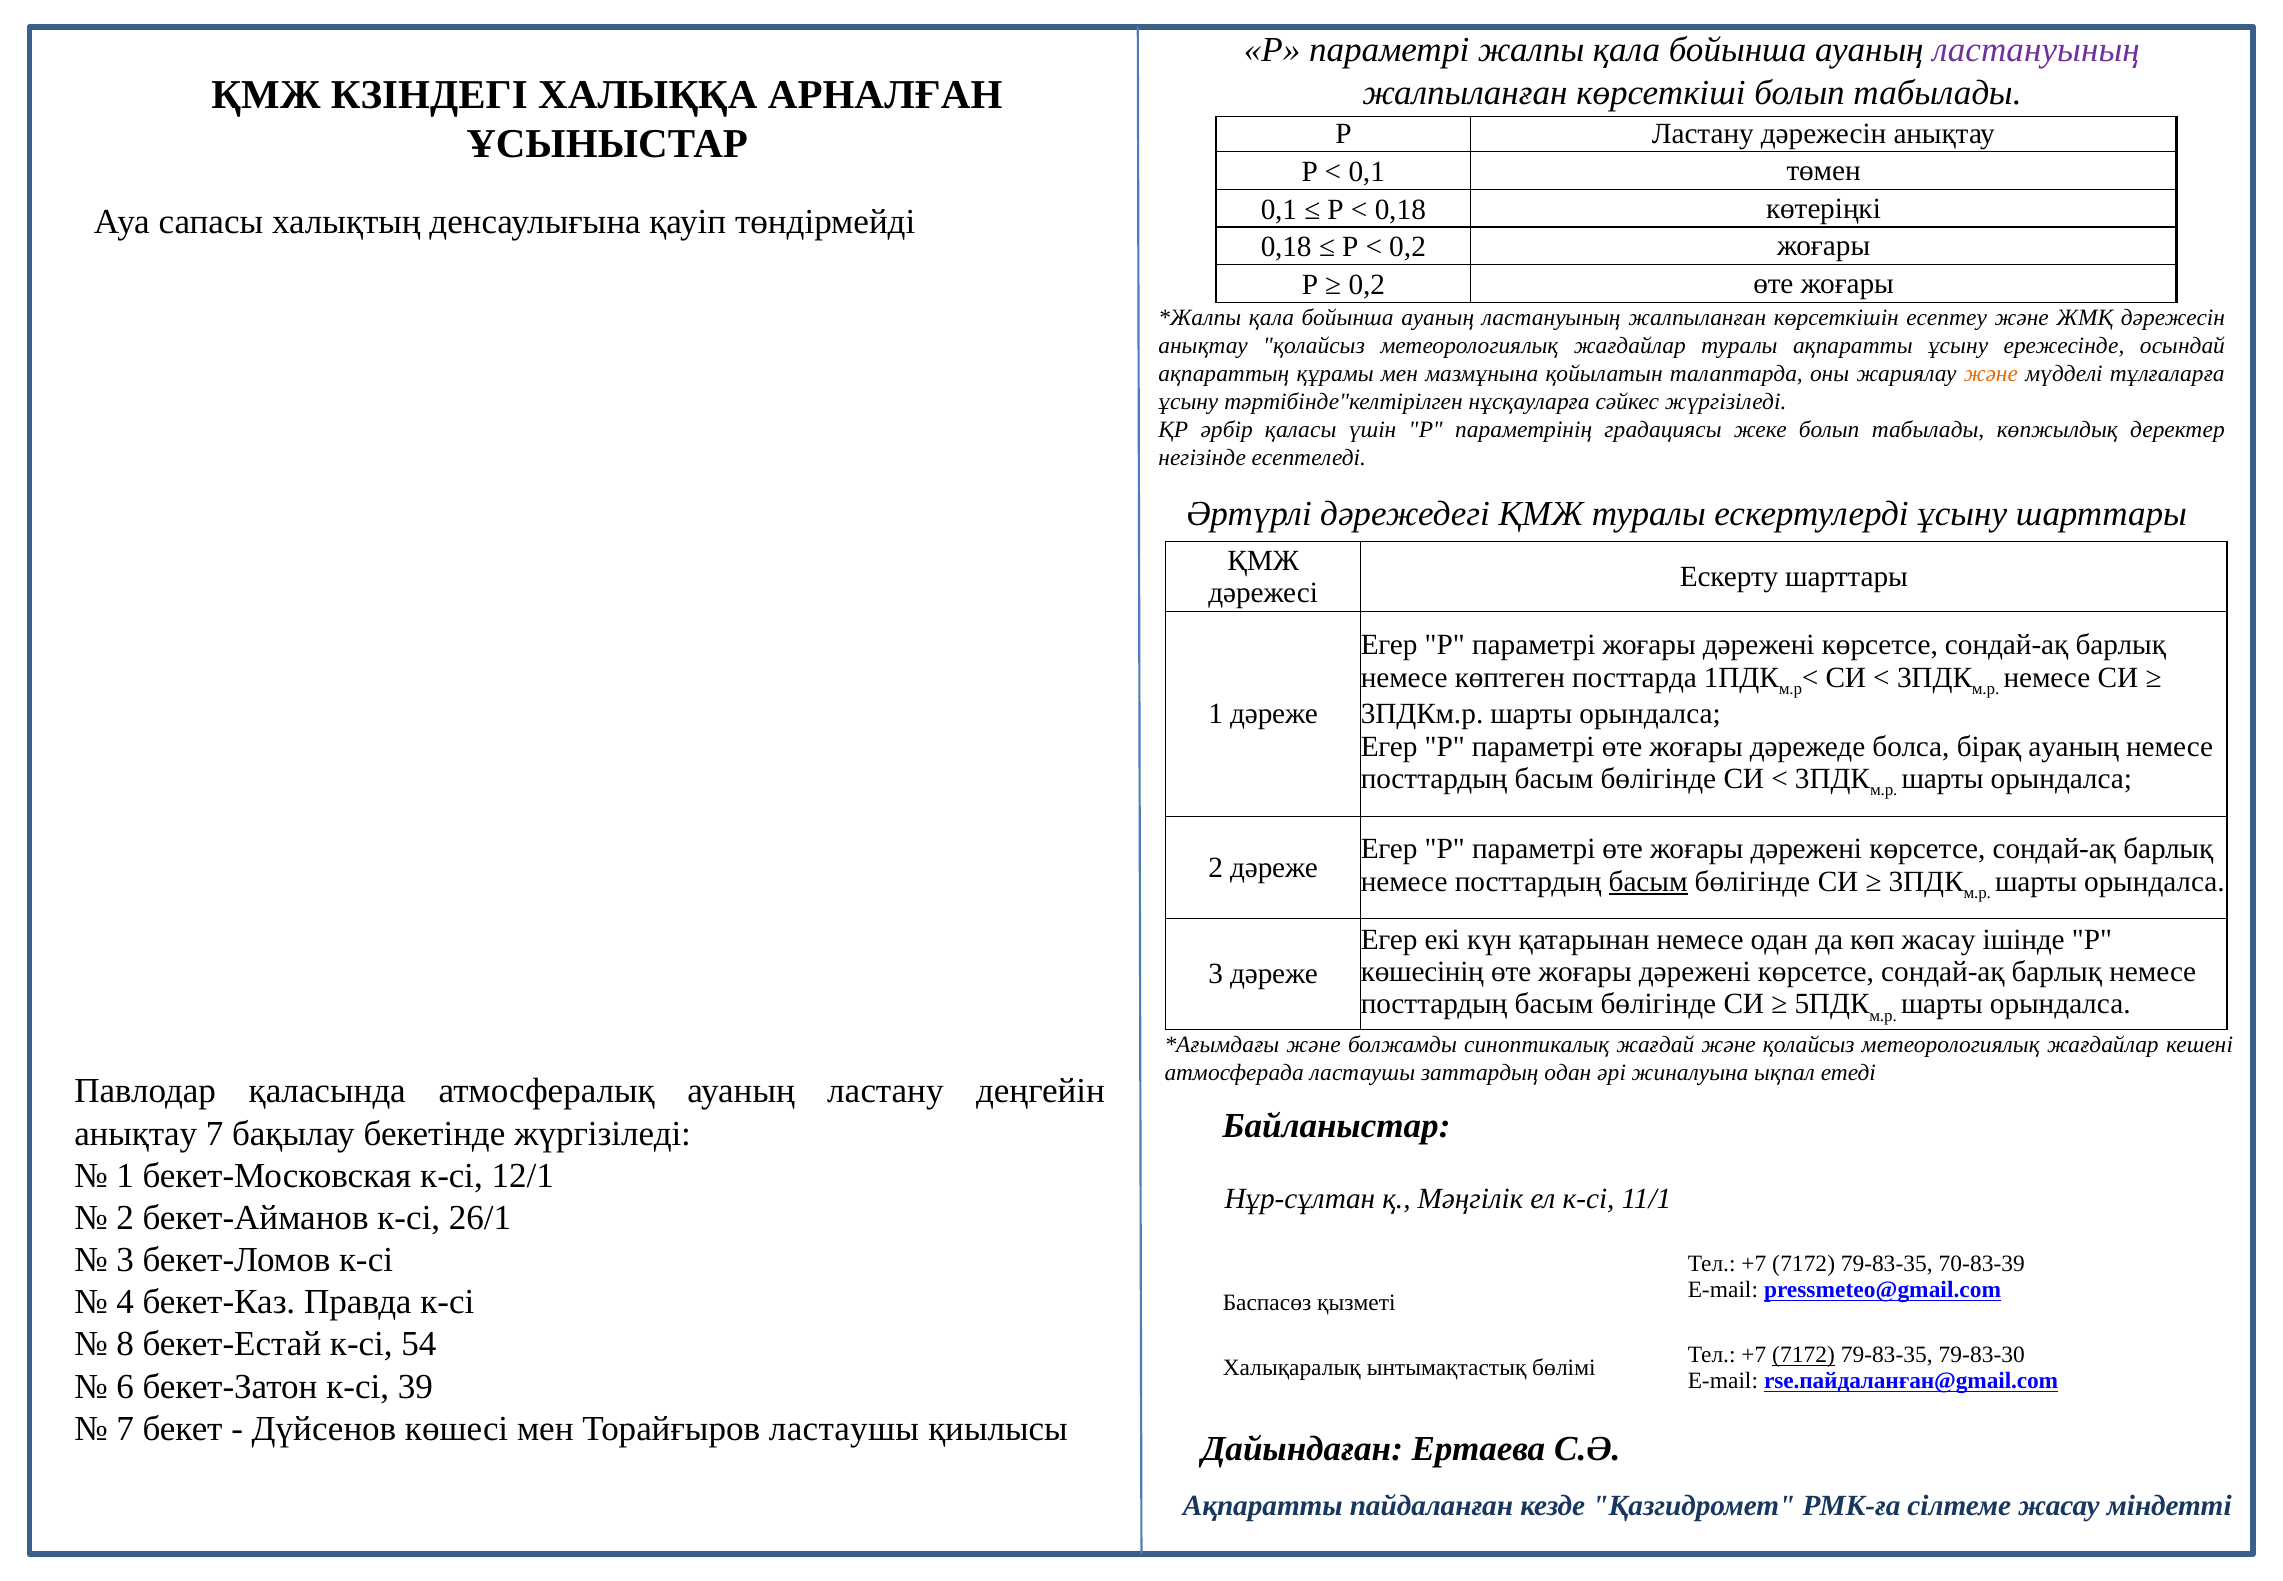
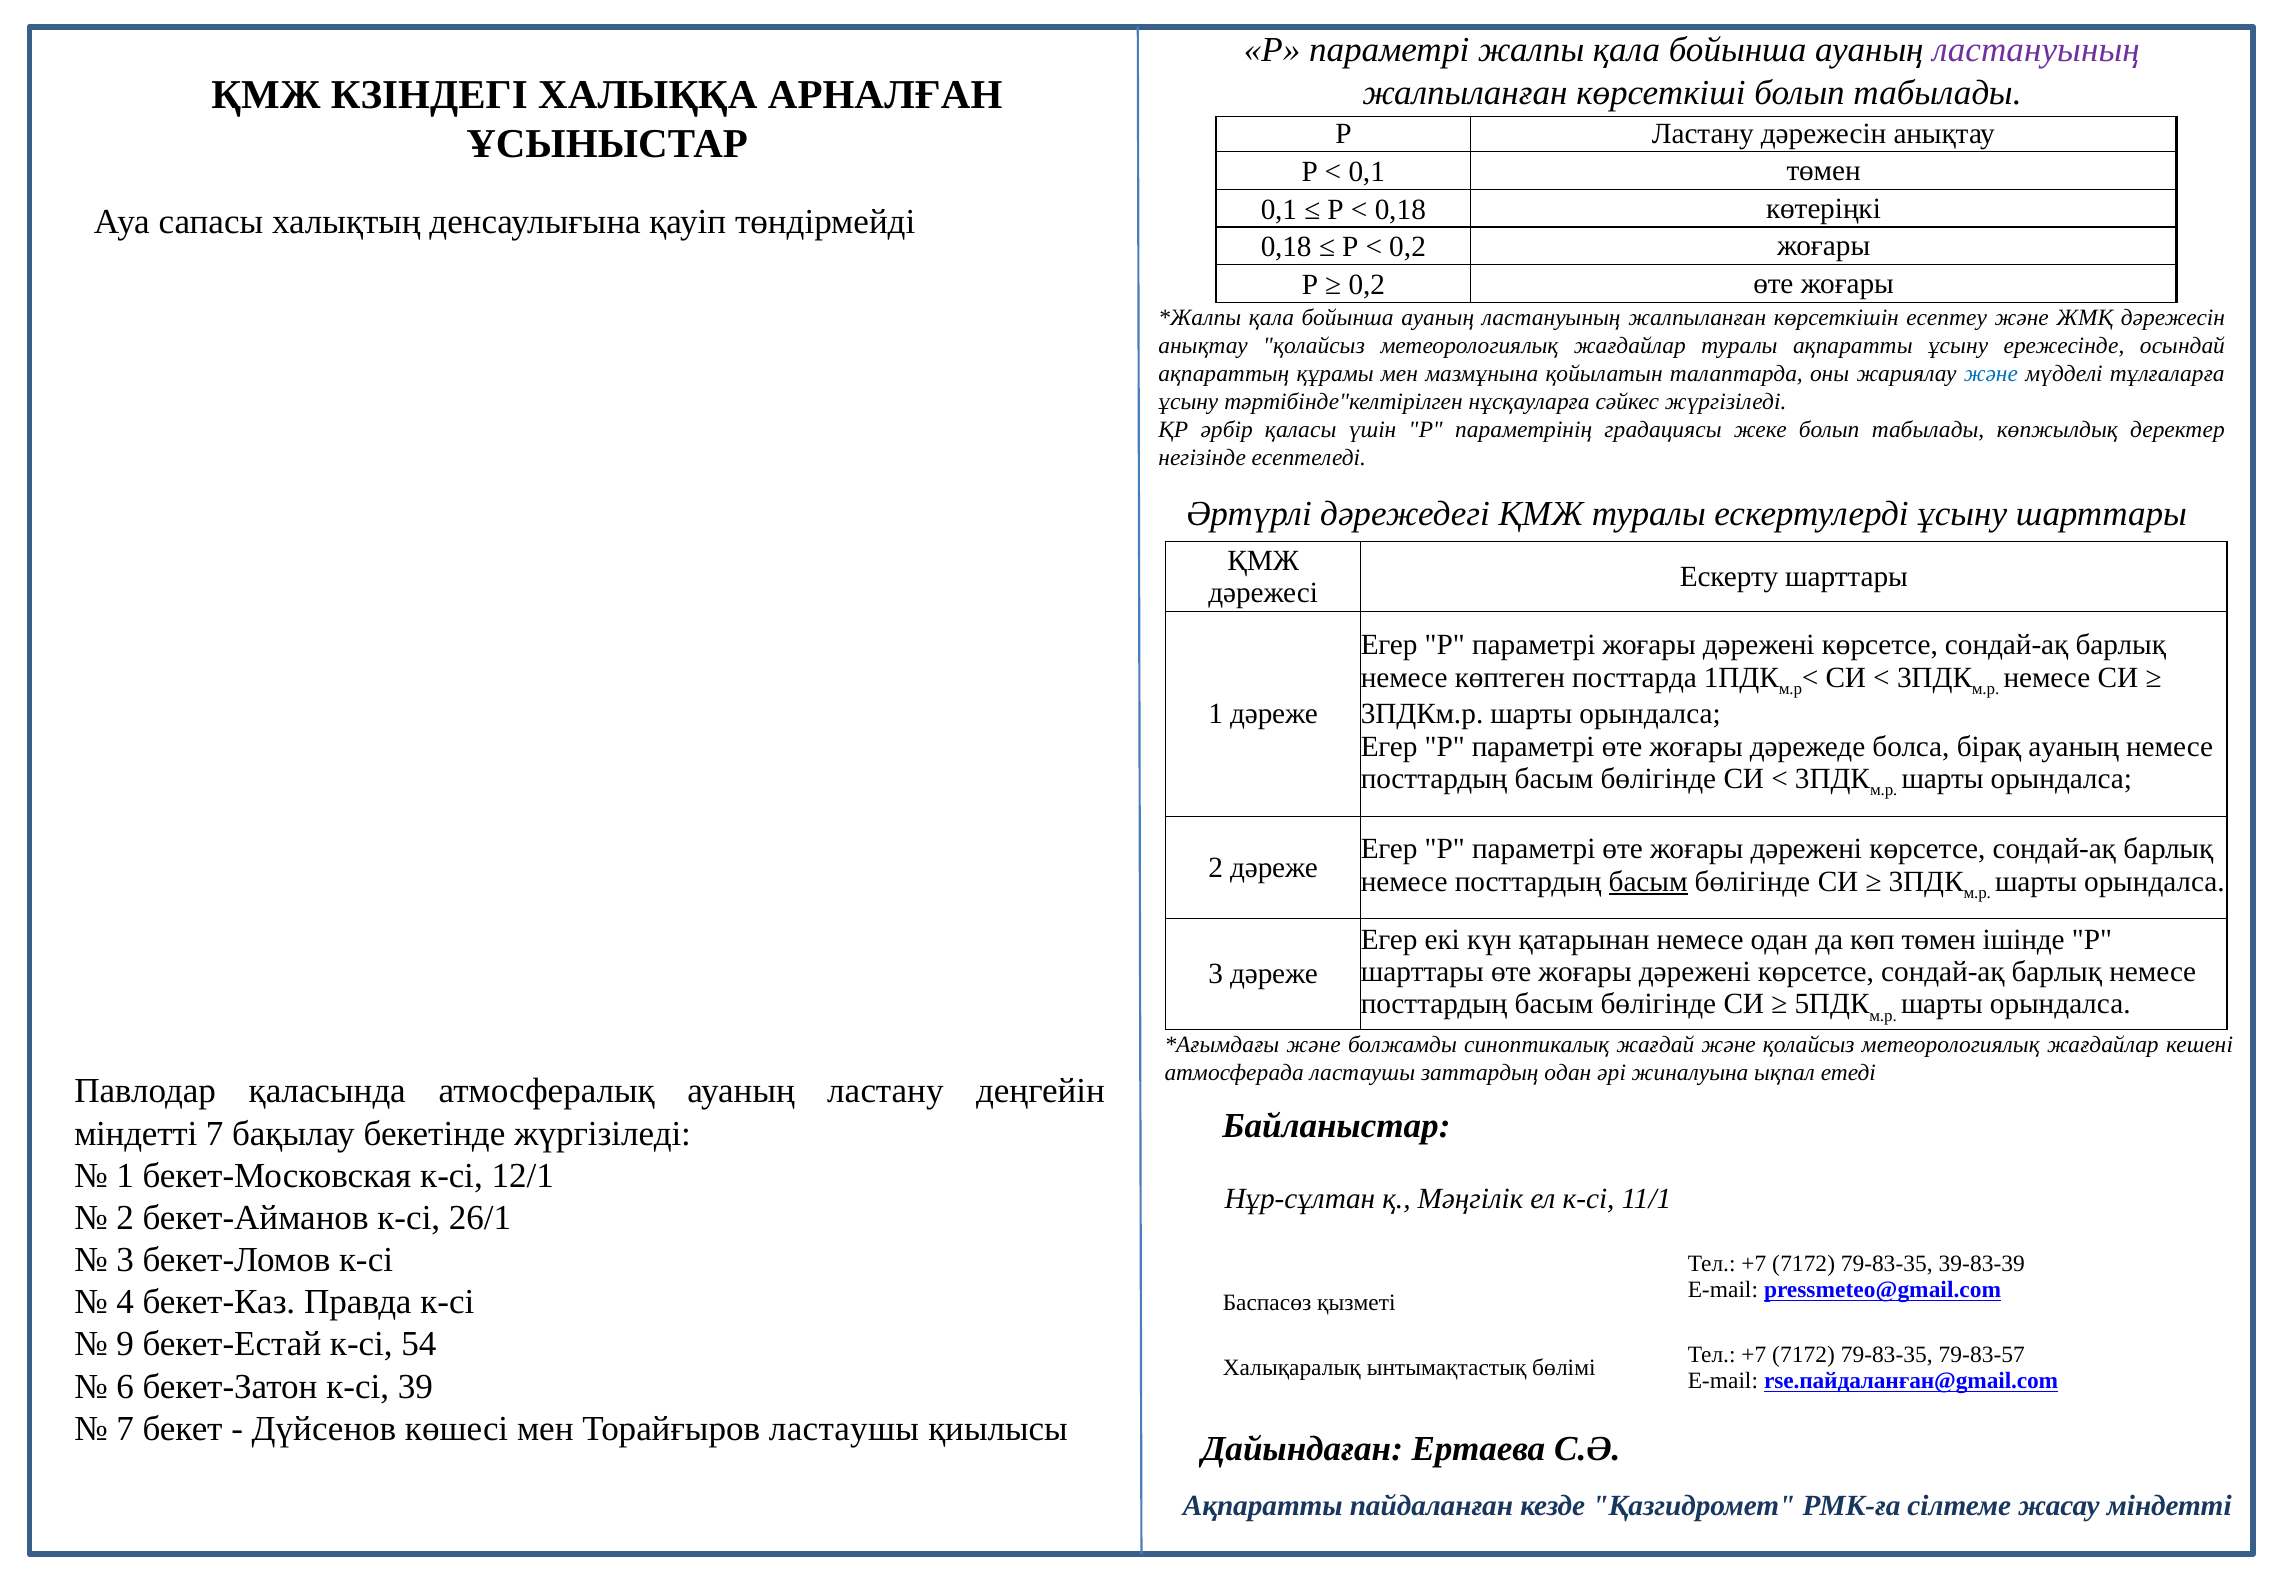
және at (1991, 374) colour: orange -> blue
көп жасау: жасау -> төмен
көшесінің at (1422, 972): көшесінің -> шарттары
анықтау at (136, 1133): анықтау -> міндетті
70-83-39: 70-83-39 -> 39-83-39
8: 8 -> 9
7172 at (1804, 1355) underline: present -> none
79-83-30: 79-83-30 -> 79-83-57
